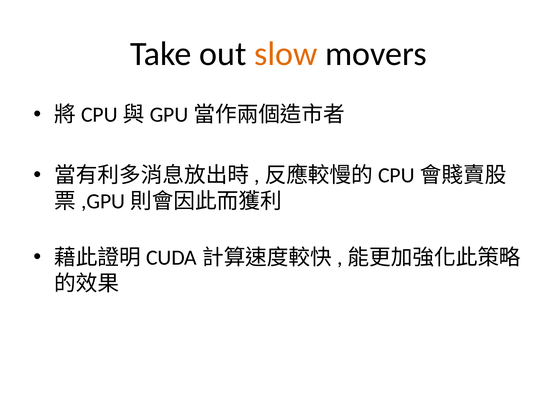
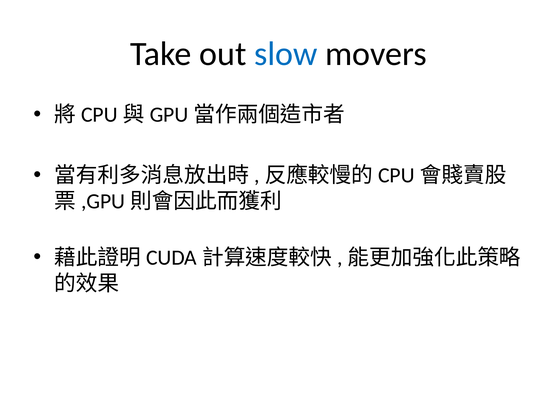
slow colour: orange -> blue
